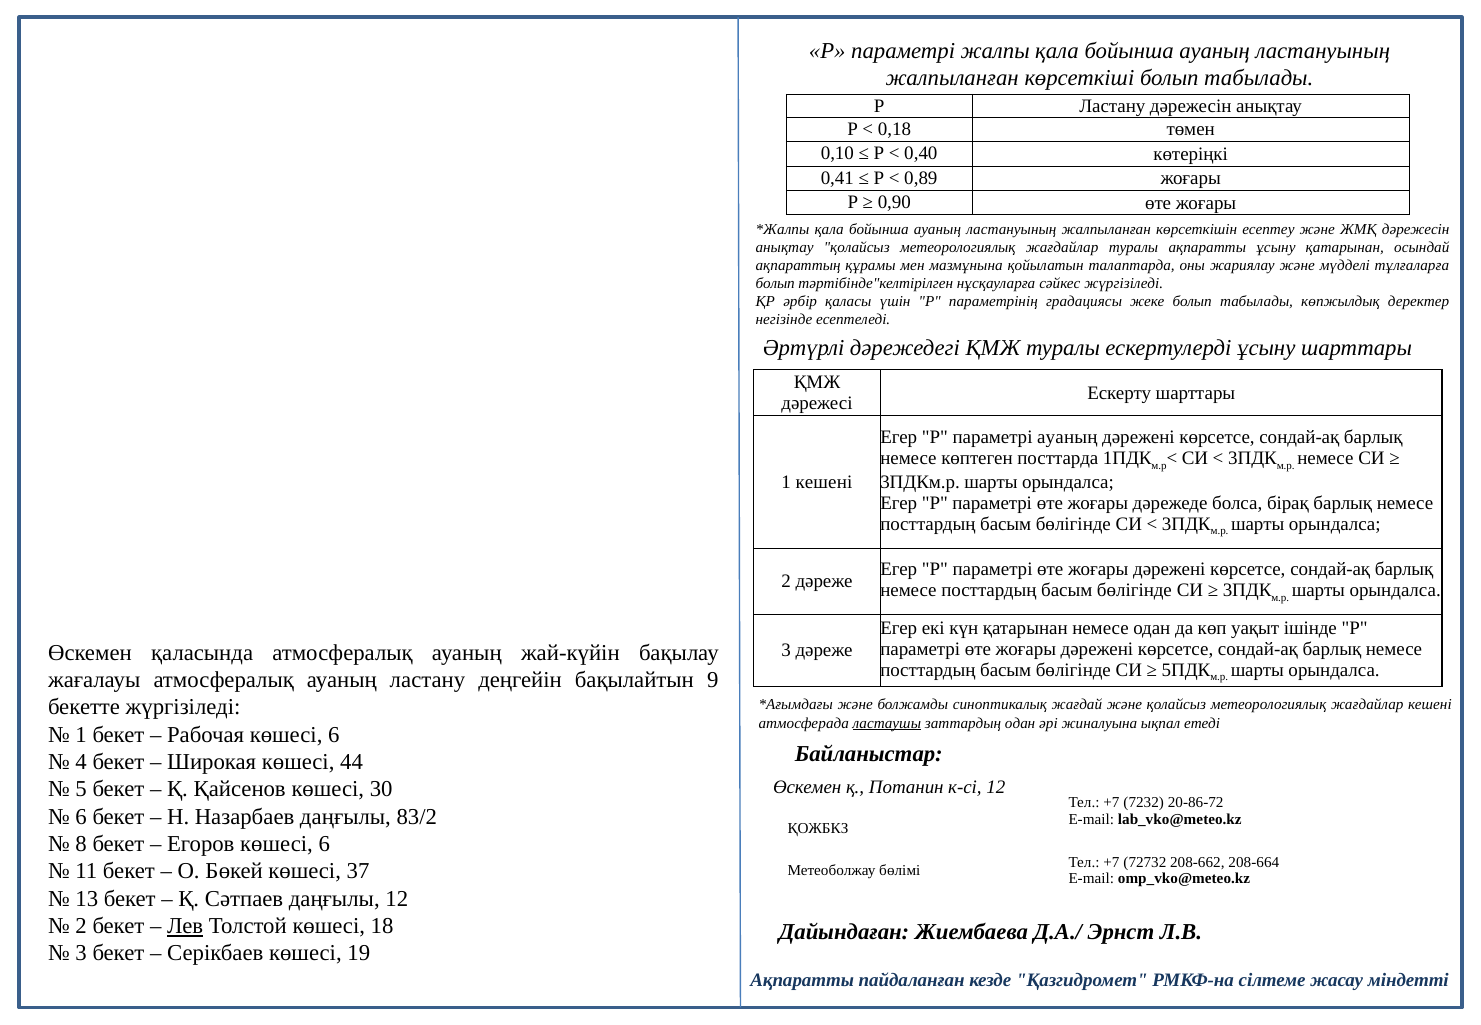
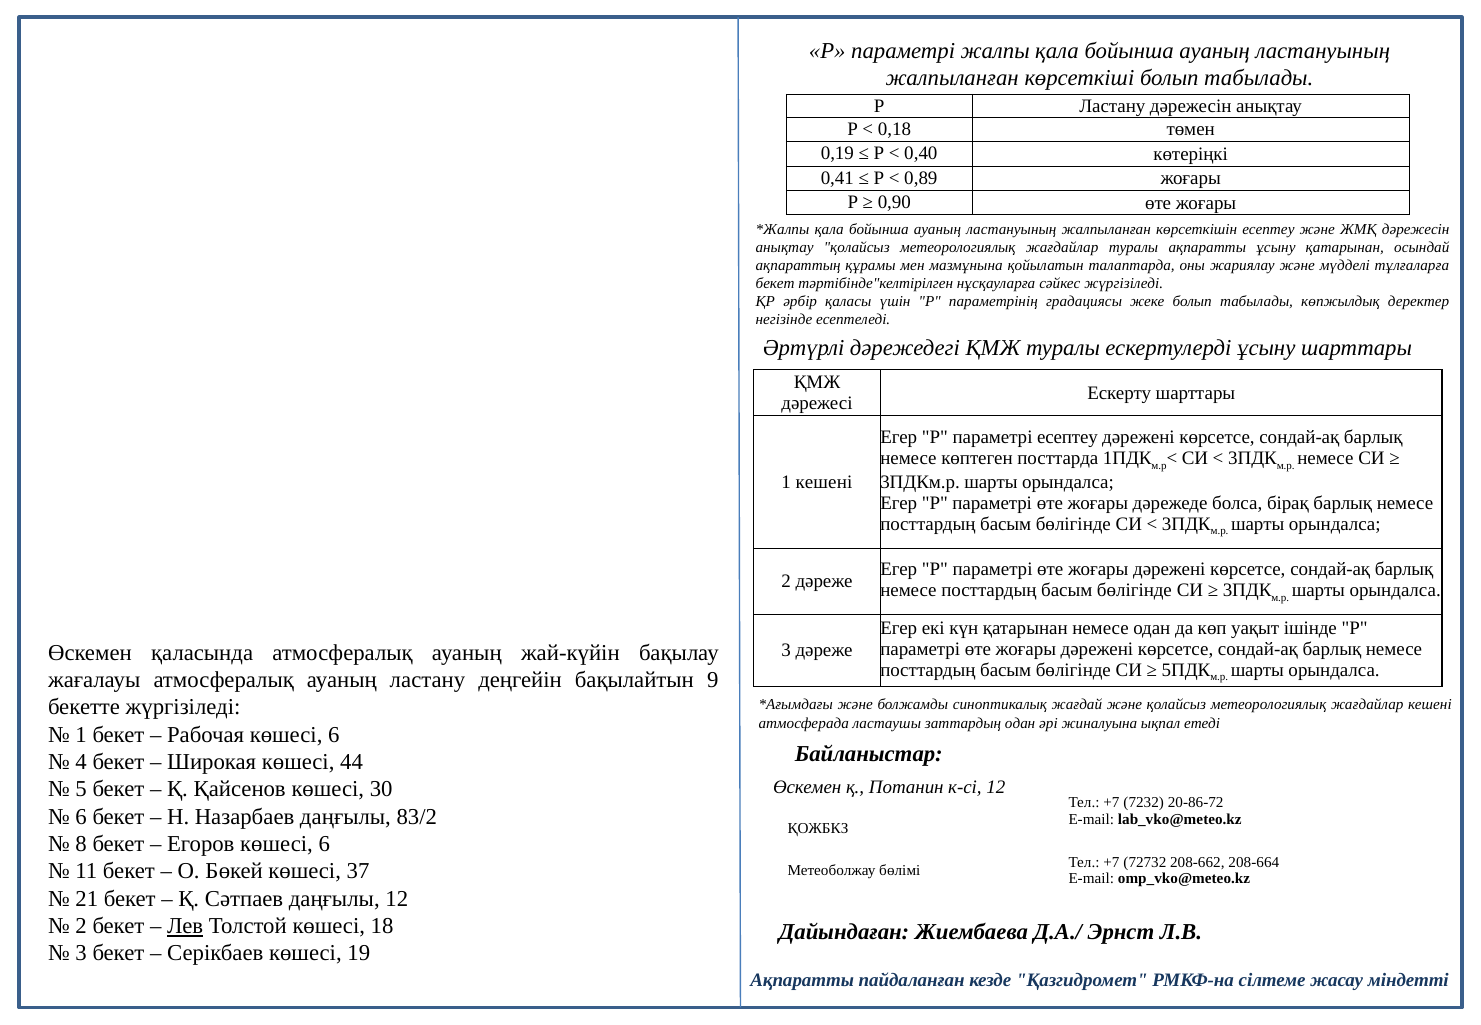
0,10: 0,10 -> 0,19
болып at (775, 284): болып -> бекет
параметрі ауаның: ауаның -> есептеу
ластаушы underline: present -> none
13: 13 -> 21
